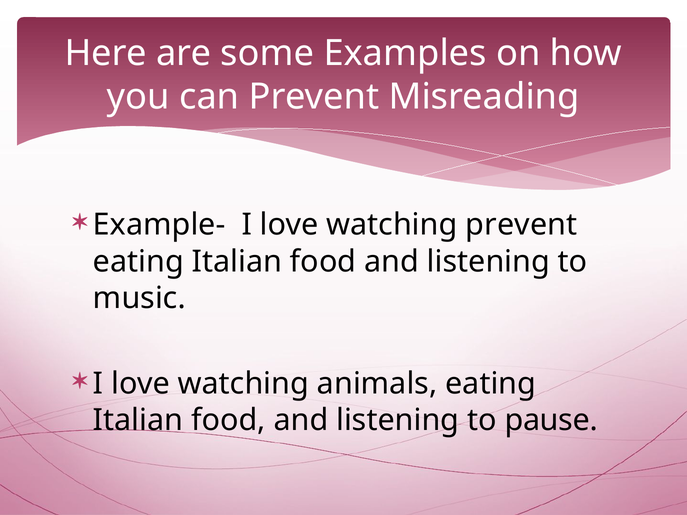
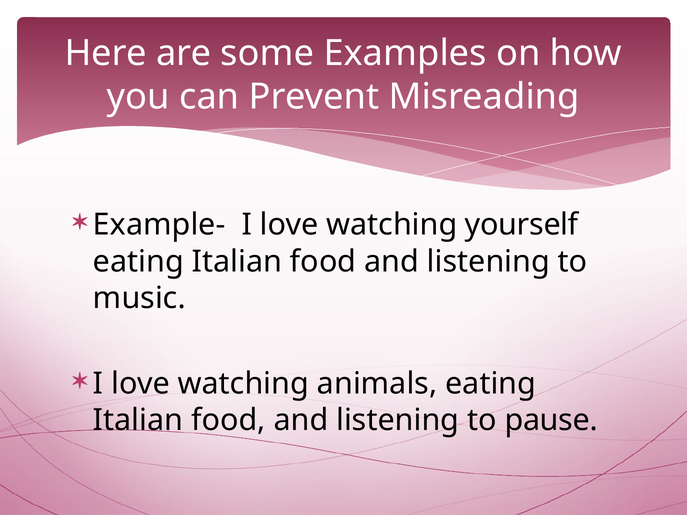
watching prevent: prevent -> yourself
